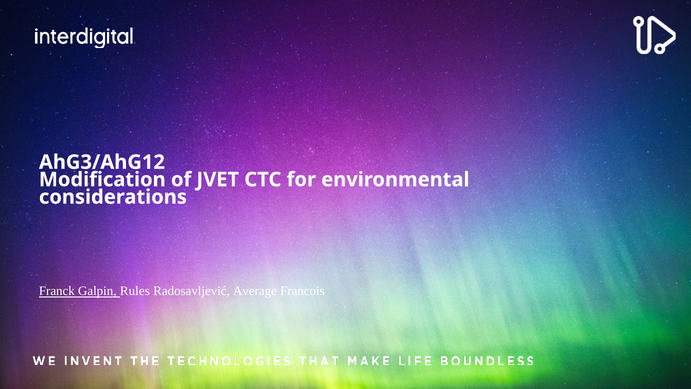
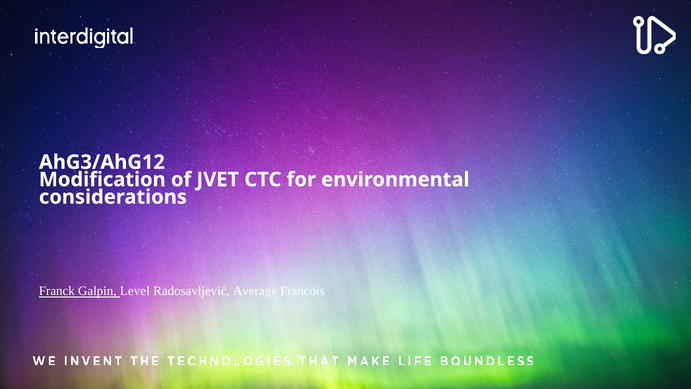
Rules: Rules -> Level
